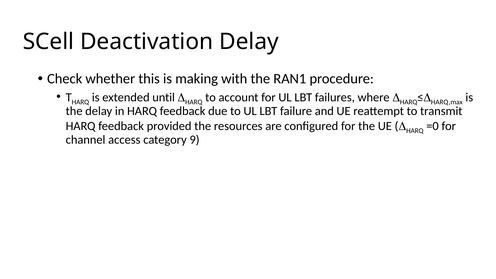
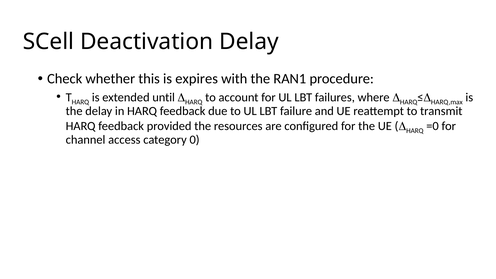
making: making -> expires
9: 9 -> 0
